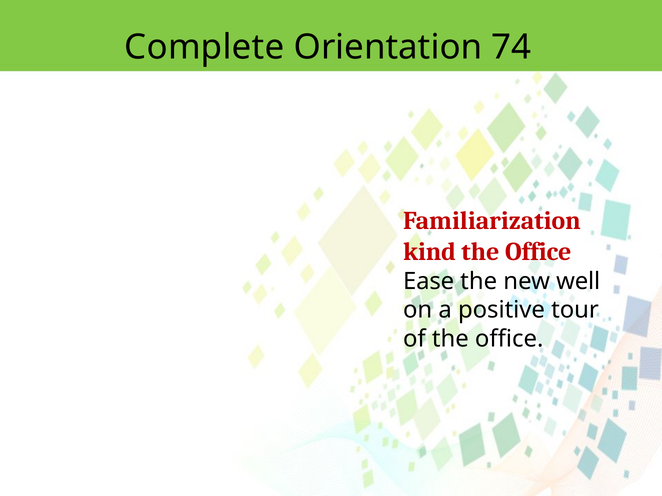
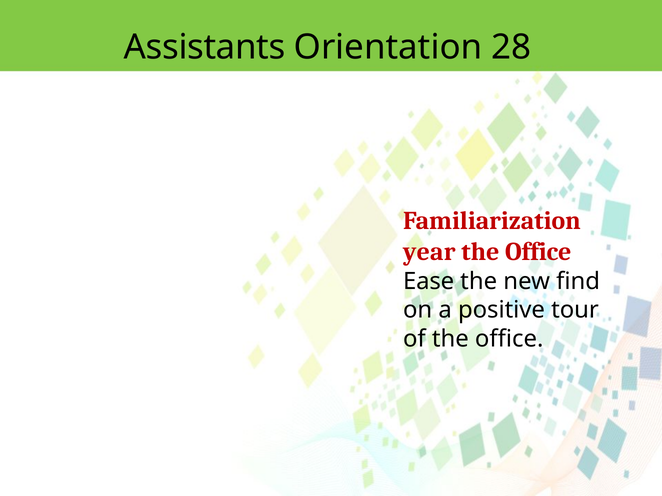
Complete: Complete -> Assistants
74: 74 -> 28
kind: kind -> year
well: well -> find
